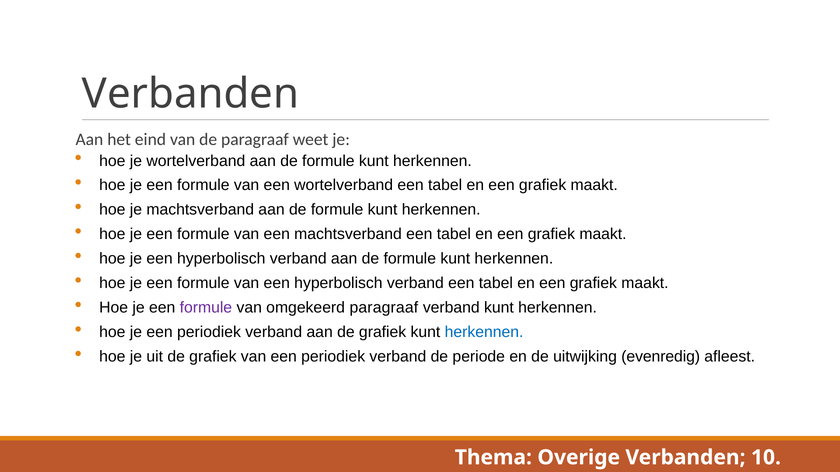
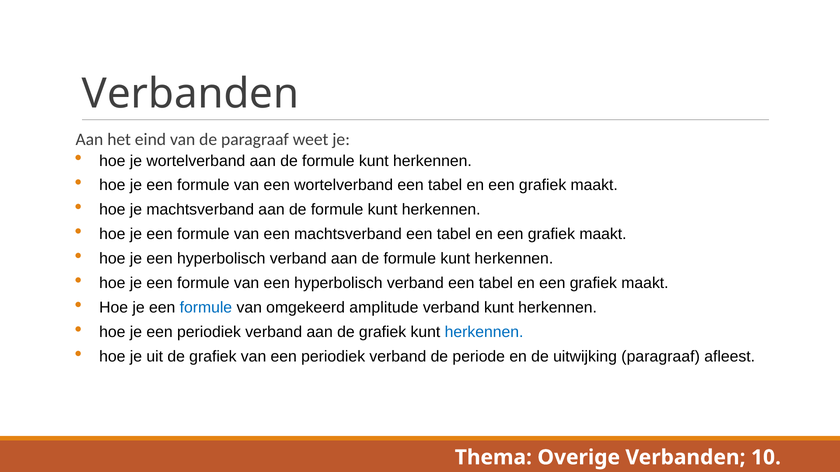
formule at (206, 308) colour: purple -> blue
omgekeerd paragraaf: paragraaf -> amplitude
uitwijking evenredig: evenredig -> paragraaf
